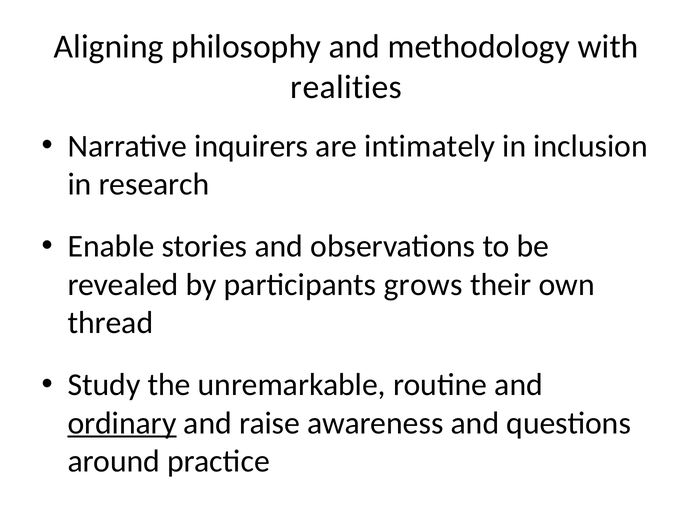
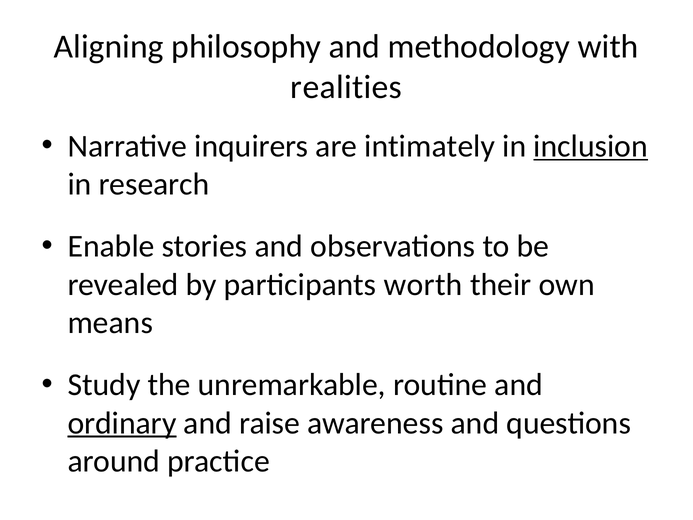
inclusion underline: none -> present
grows: grows -> worth
thread: thread -> means
